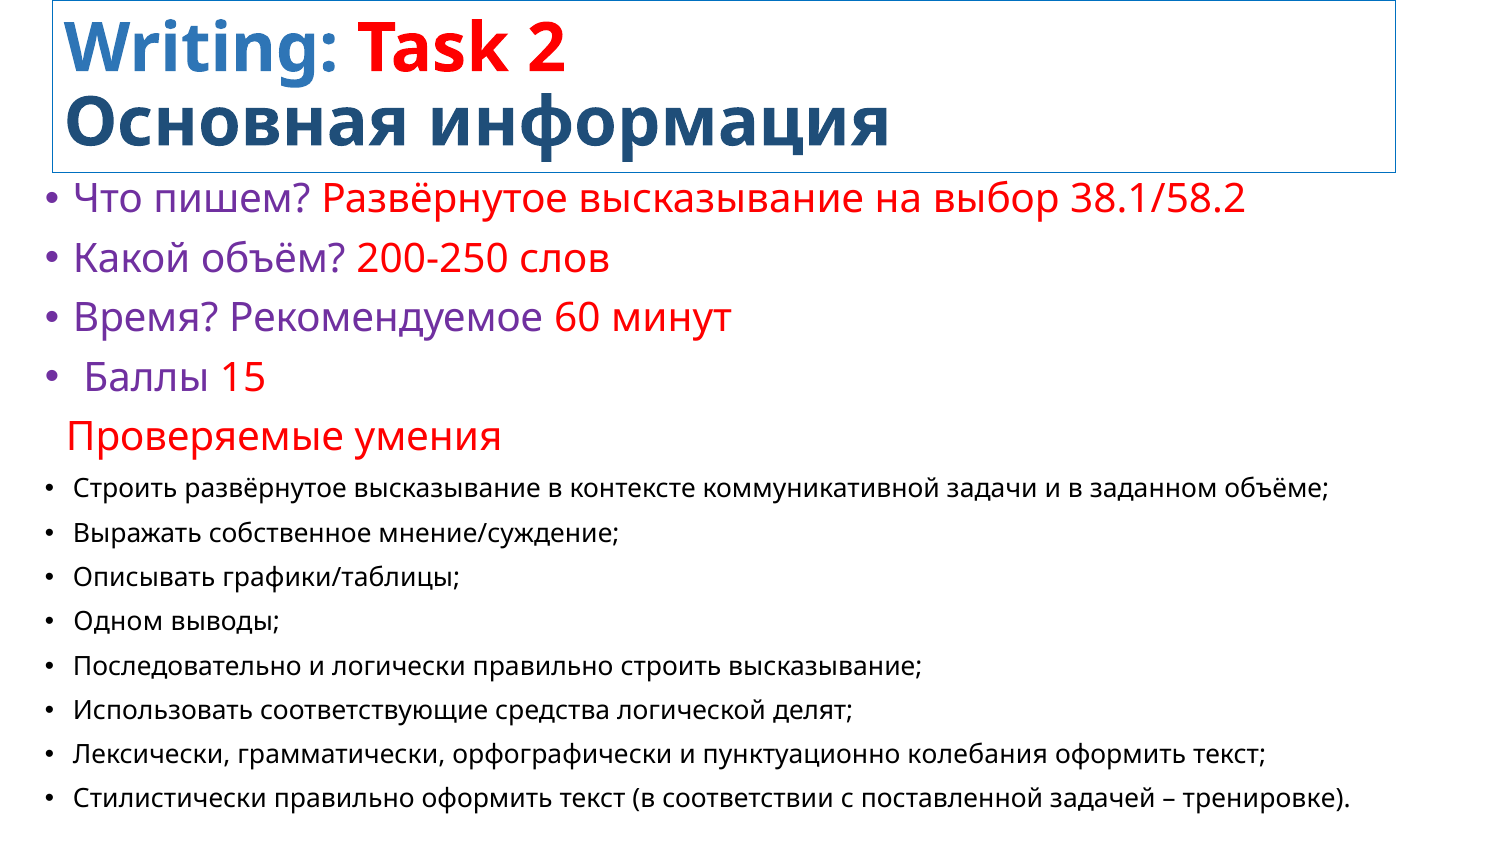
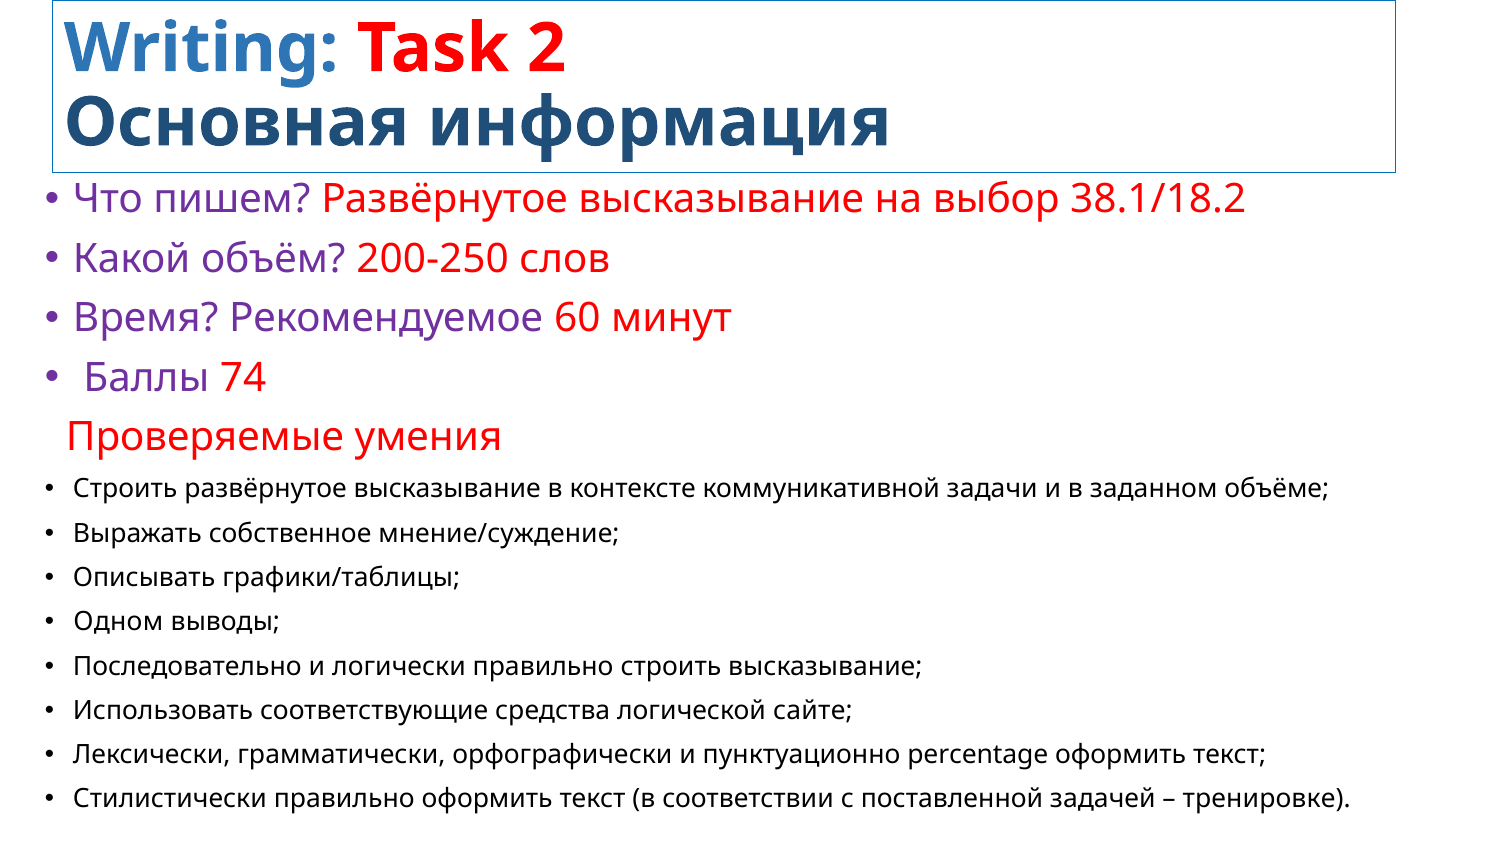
38.1/58.2: 38.1/58.2 -> 38.1/18.2
15: 15 -> 74
делят: делят -> сайте
колебания: колебания -> percentage
